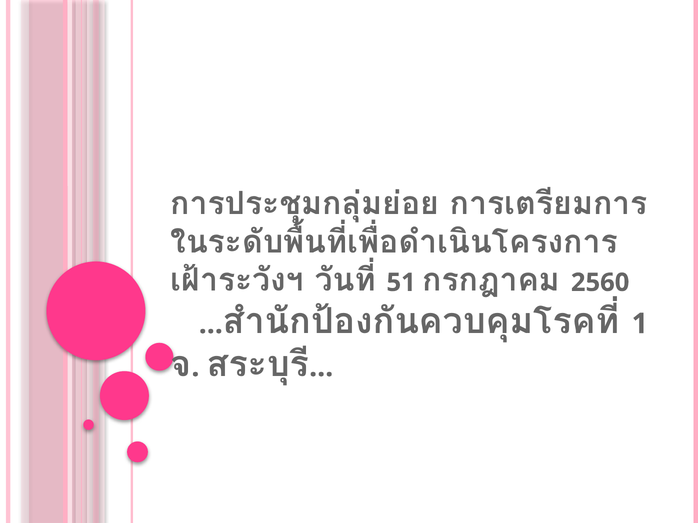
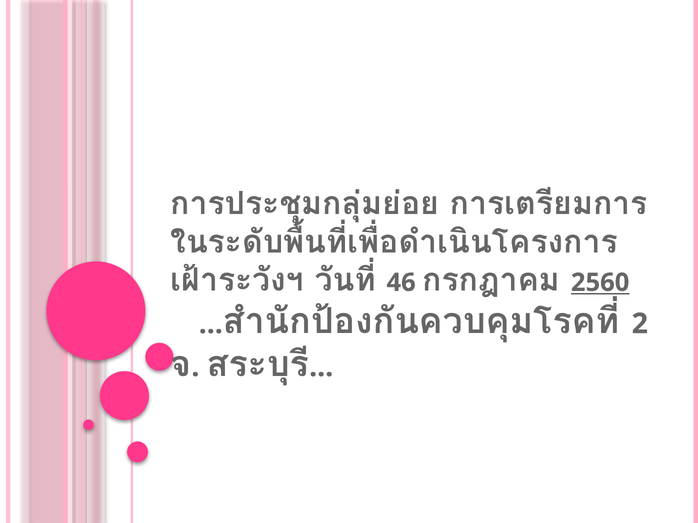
51: 51 -> 46
2560 underline: none -> present
1: 1 -> 2
